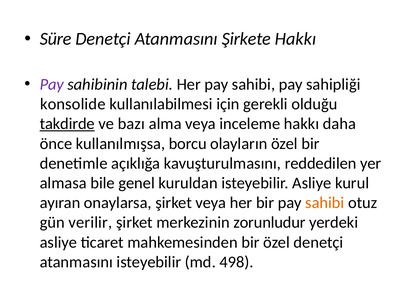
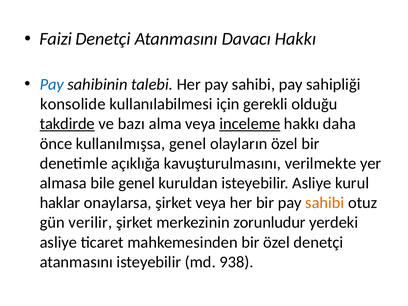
Süre: Süre -> Faizi
Şirkete: Şirkete -> Davacı
Pay at (52, 84) colour: purple -> blue
inceleme underline: none -> present
kullanılmışsa borcu: borcu -> genel
reddedilen: reddedilen -> verilmekte
ayıran: ayıran -> haklar
498: 498 -> 938
